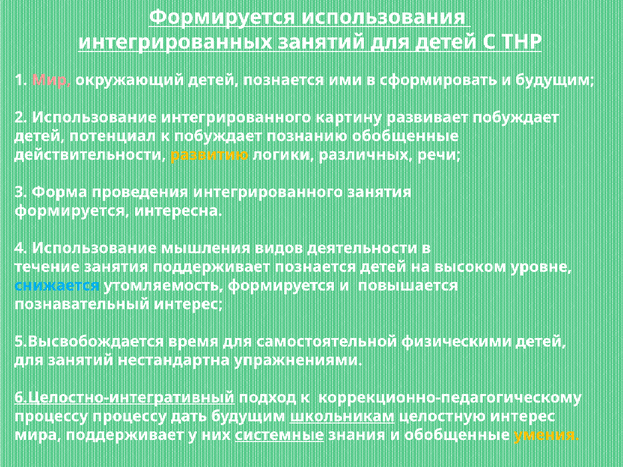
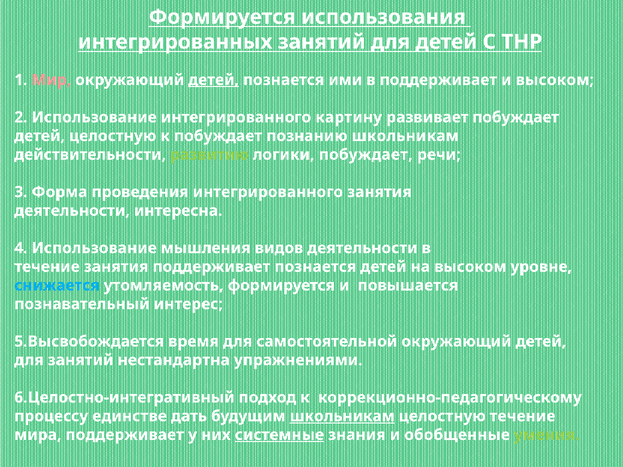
детей at (214, 80) underline: none -> present
в сформировать: сформировать -> поддерживает
и будущим: будущим -> высоком
детей потенциал: потенциал -> целостную
познанию обобщенные: обобщенные -> школьникам
развитию colour: yellow -> light green
логики различных: различных -> побуждает
формируется at (72, 211): формируется -> деятельности
самостоятельной физическими: физическими -> окружающий
6.Целостно-интегративный underline: present -> none
процессу процессу: процессу -> единстве
целостную интерес: интерес -> течение
умения colour: yellow -> light green
